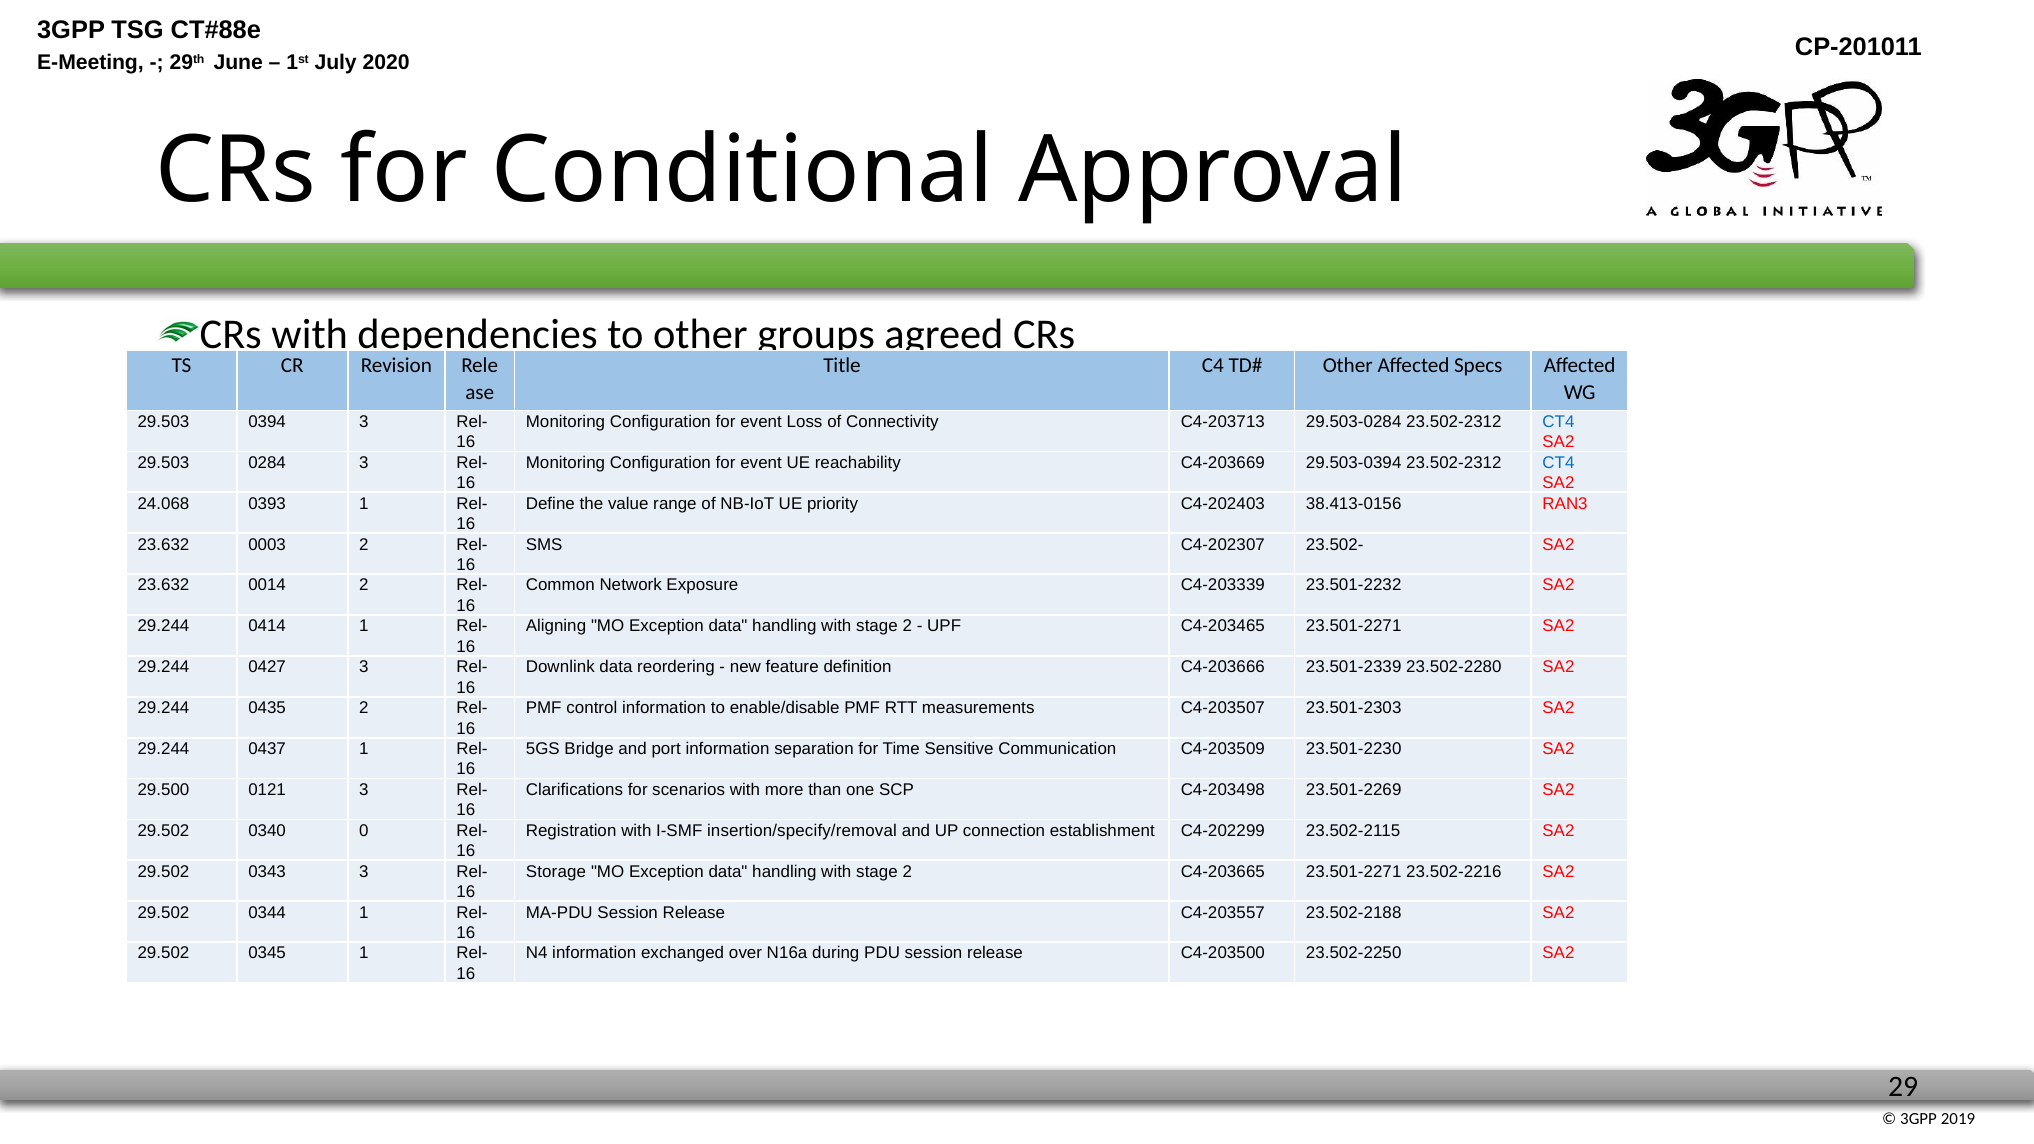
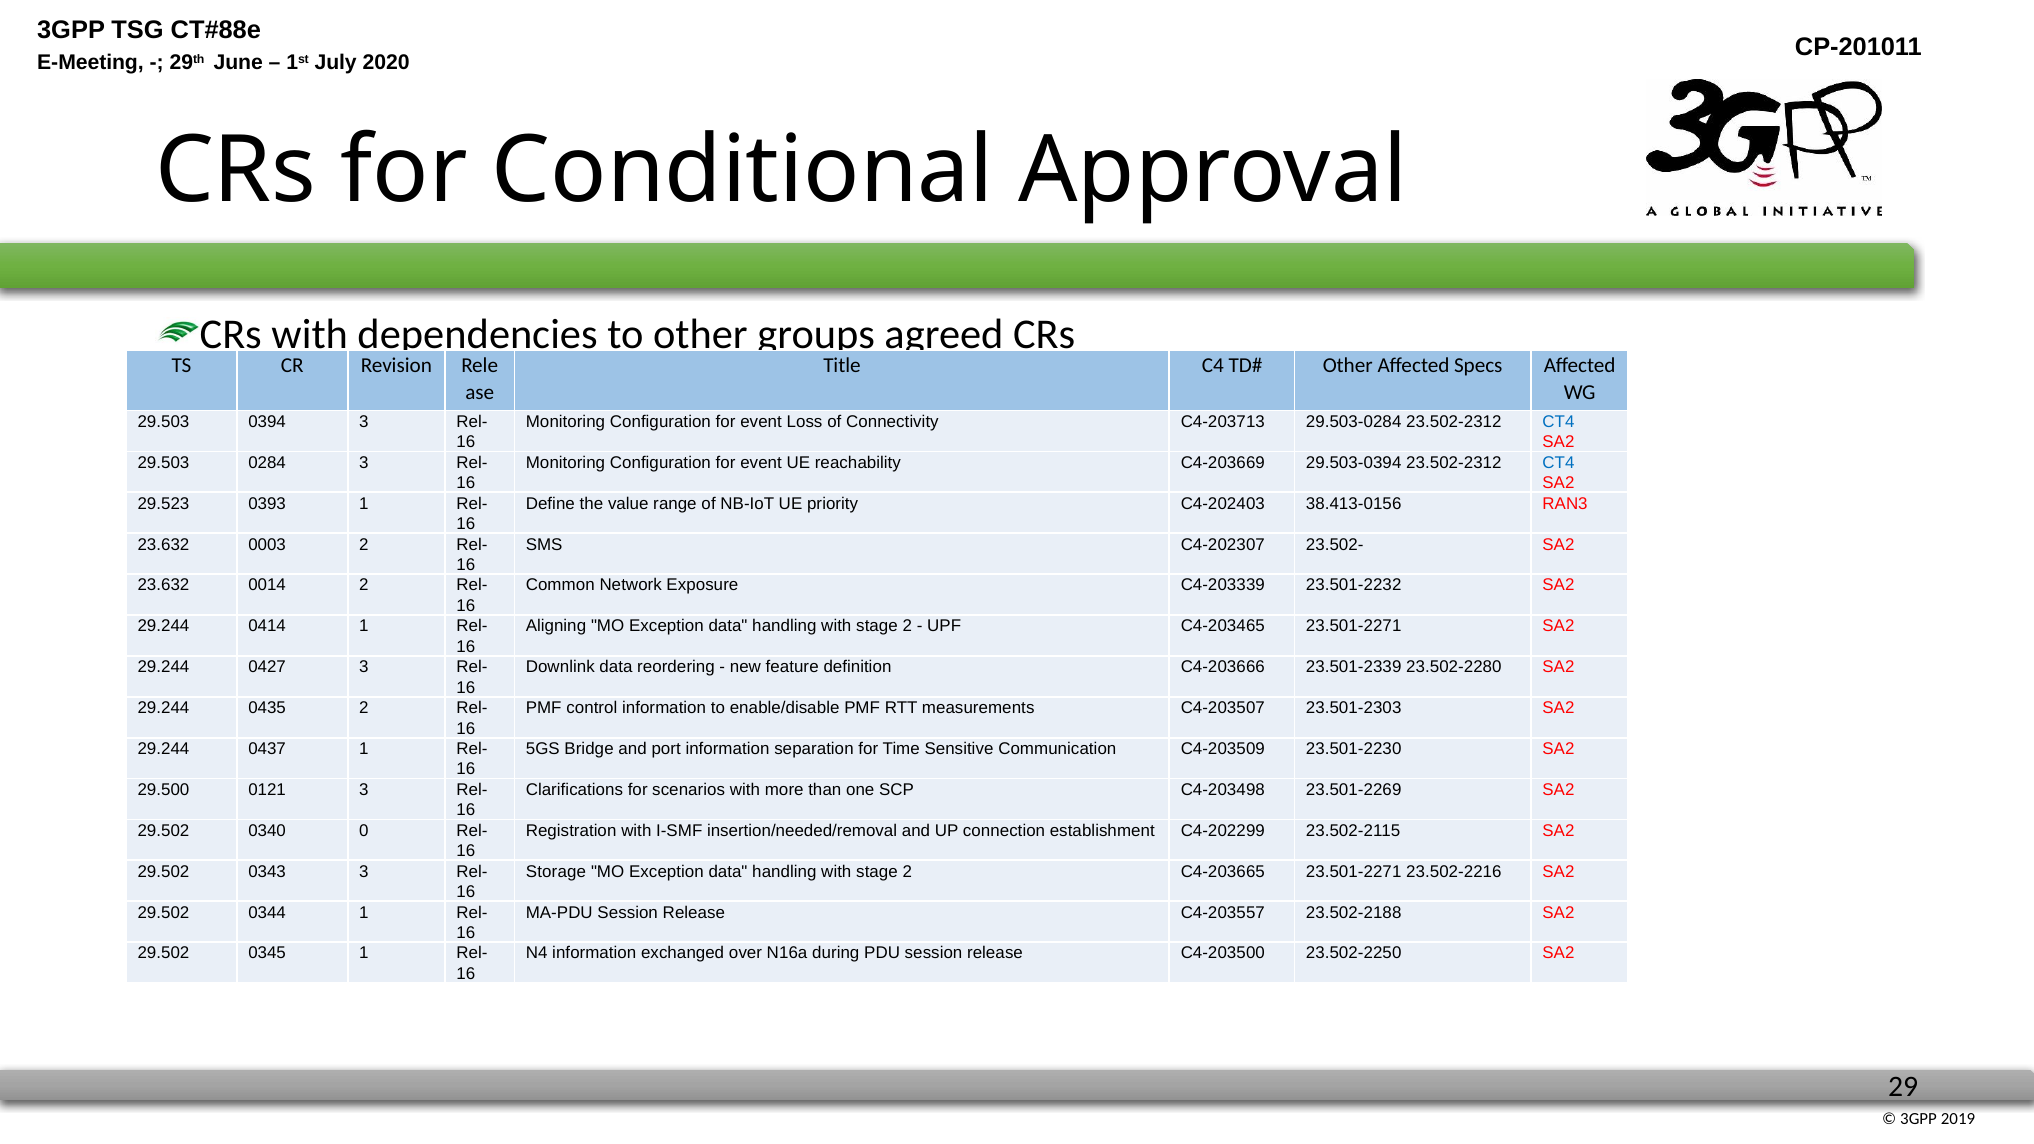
24.068: 24.068 -> 29.523
insertion/specify/removal: insertion/specify/removal -> insertion/needed/removal
